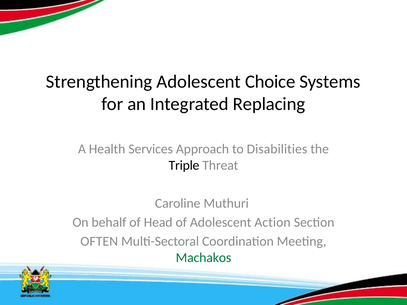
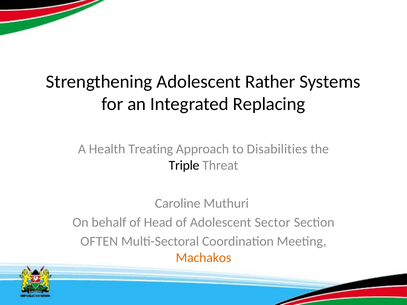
Choice: Choice -> Rather
Services: Services -> Treating
Action: Action -> Sector
Machakos colour: green -> orange
